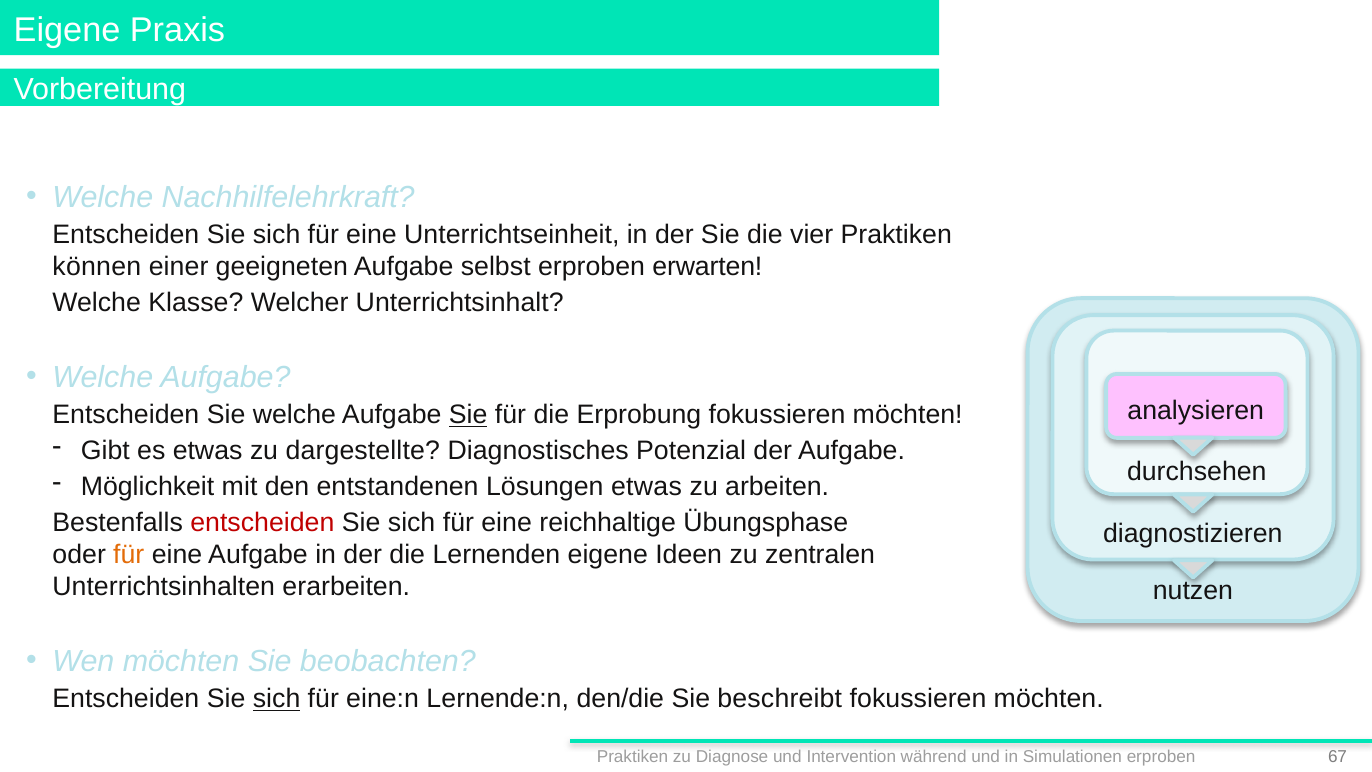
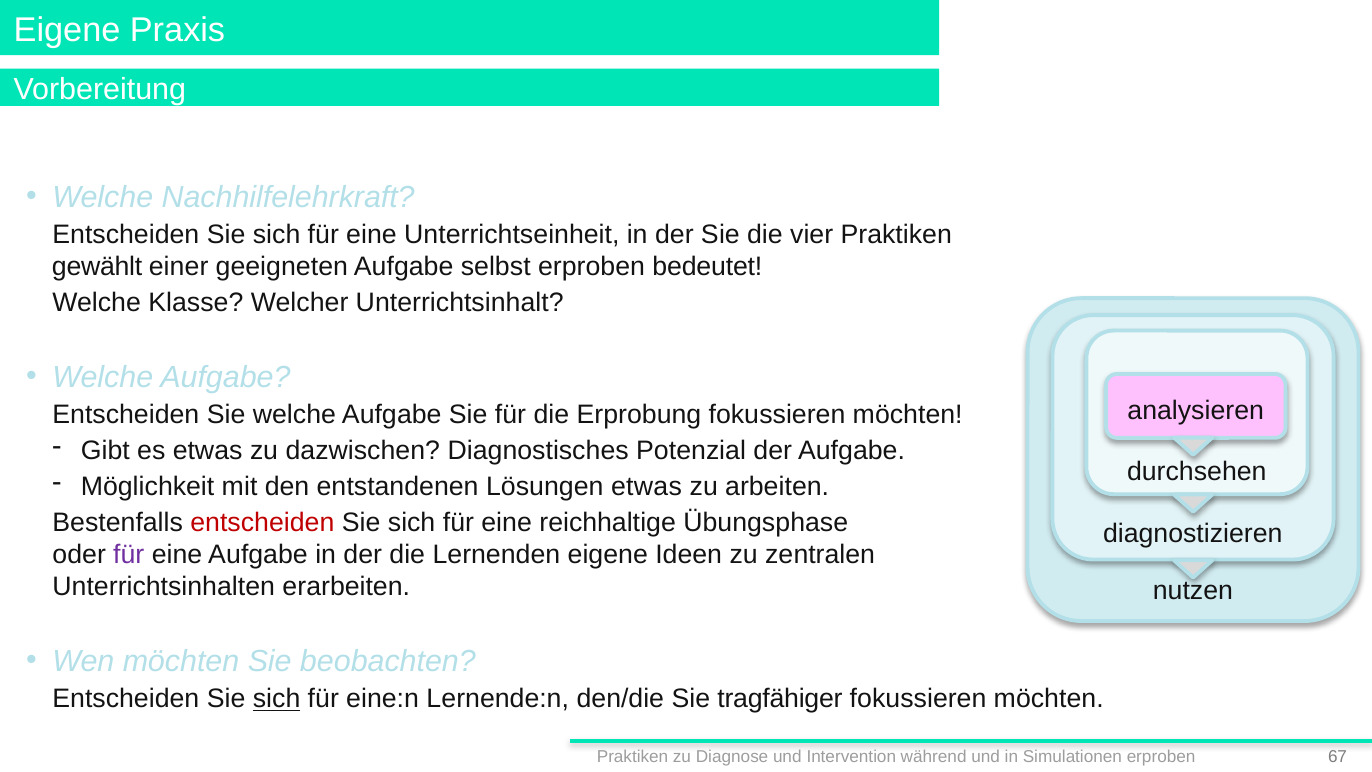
können: können -> gewählt
erwarten: erwarten -> bedeutet
Sie at (468, 415) underline: present -> none
dargestellte: dargestellte -> dazwischen
für at (129, 555) colour: orange -> purple
beschreibt: beschreibt -> tragfähiger
